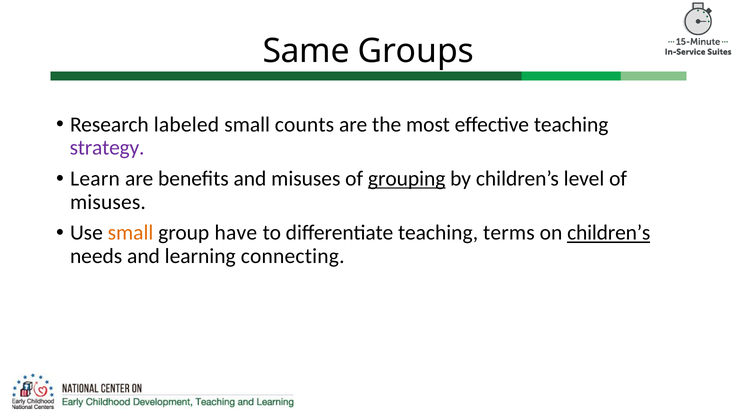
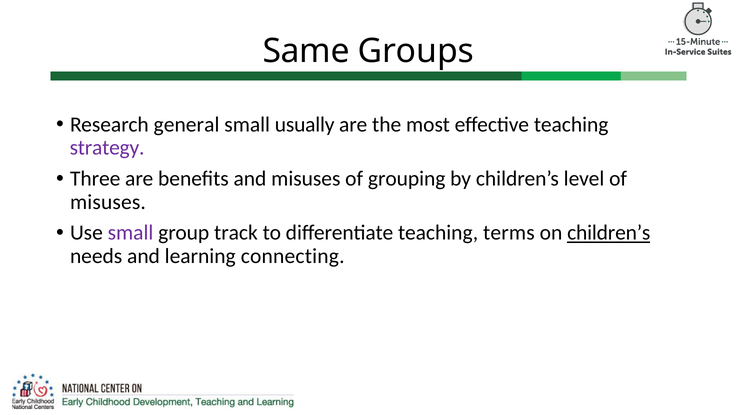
labeled: labeled -> general
counts: counts -> usually
Learn: Learn -> Three
grouping underline: present -> none
small at (131, 233) colour: orange -> purple
have: have -> track
